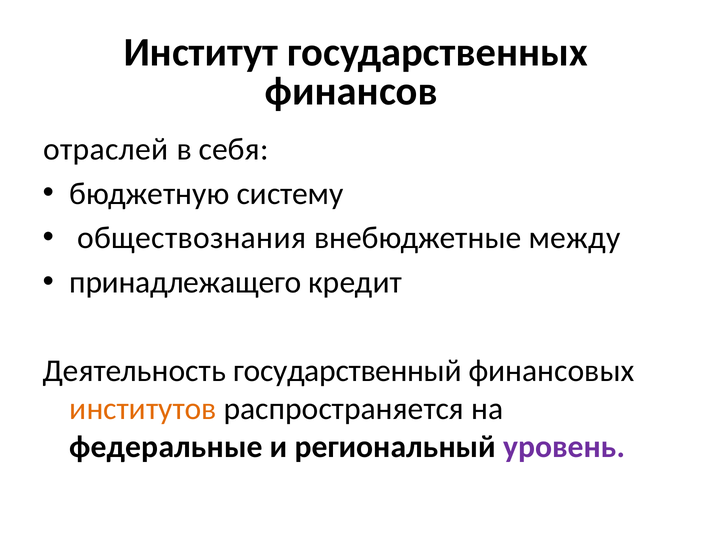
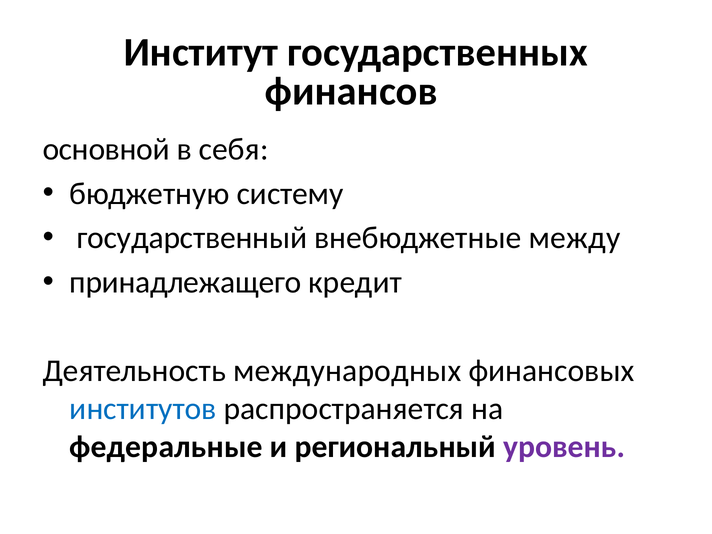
отраслей: отраслей -> основной
обществознания: обществознания -> государственный
государственный: государственный -> международных
институтов colour: orange -> blue
